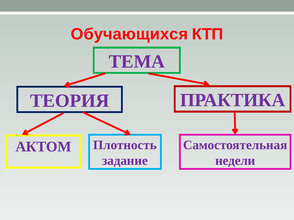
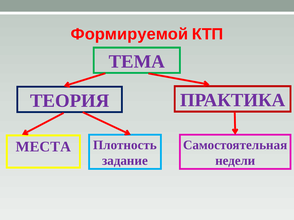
Обучающихся: Обучающихся -> Формируемой
АКТОМ: АКТОМ -> МЕСТА
